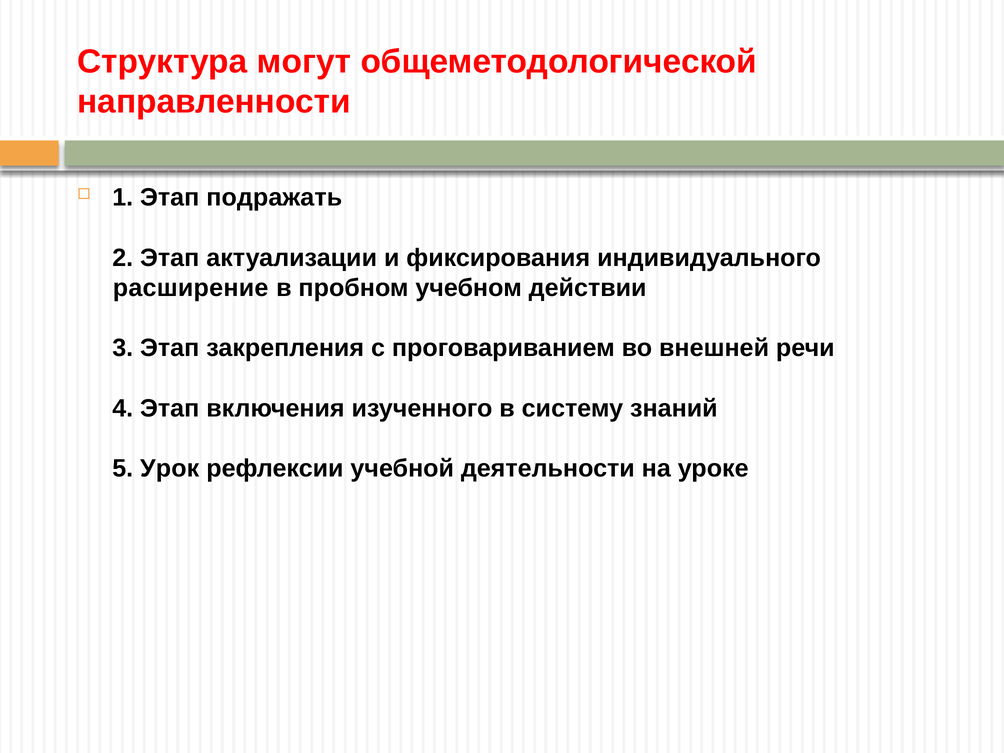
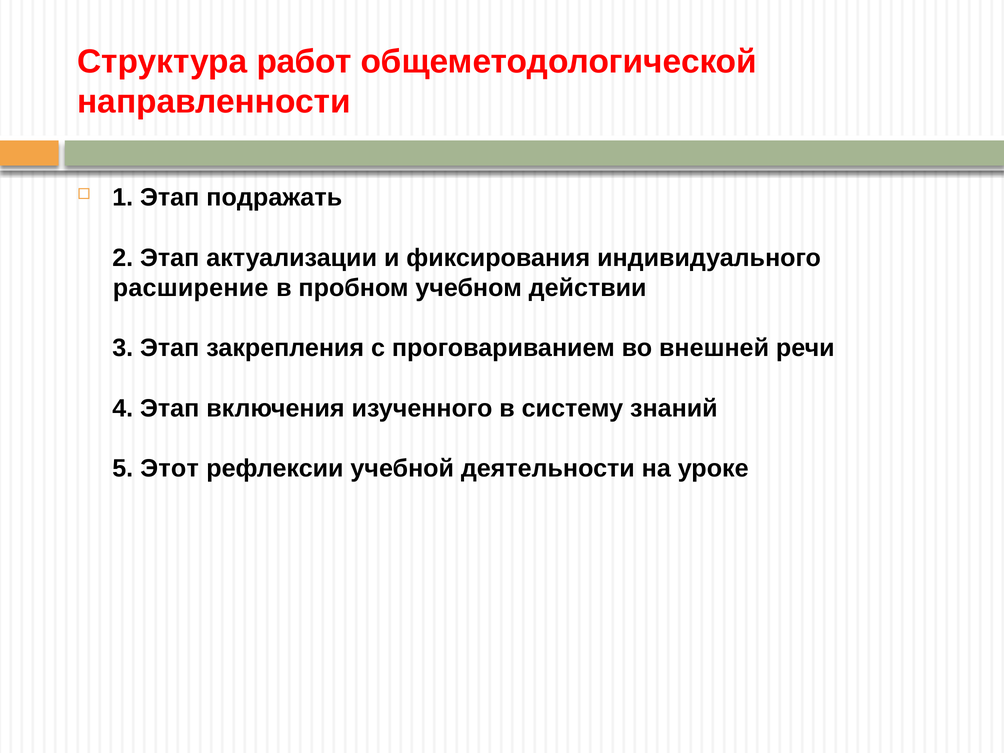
могут: могут -> работ
Урок: Урок -> Этот
